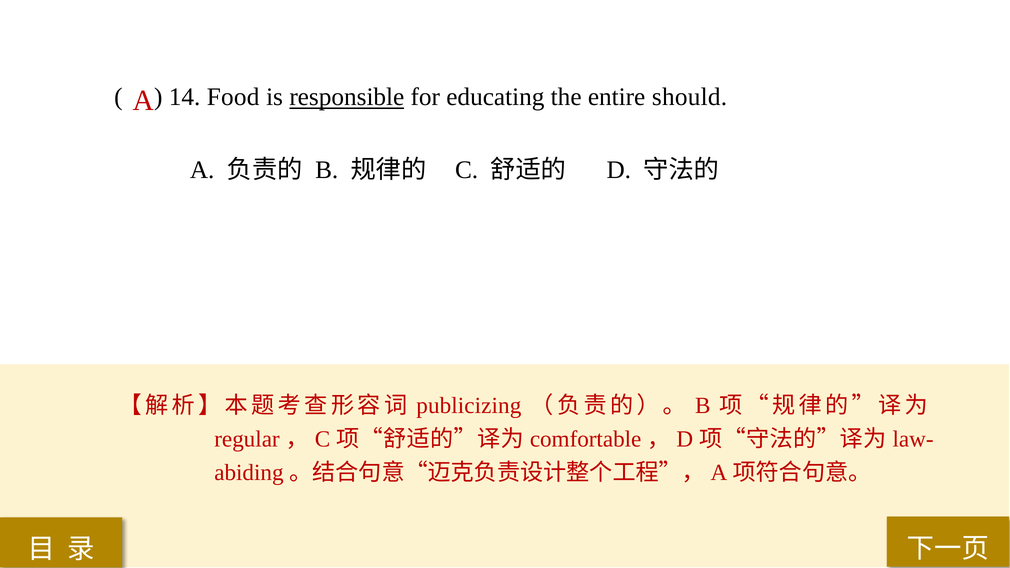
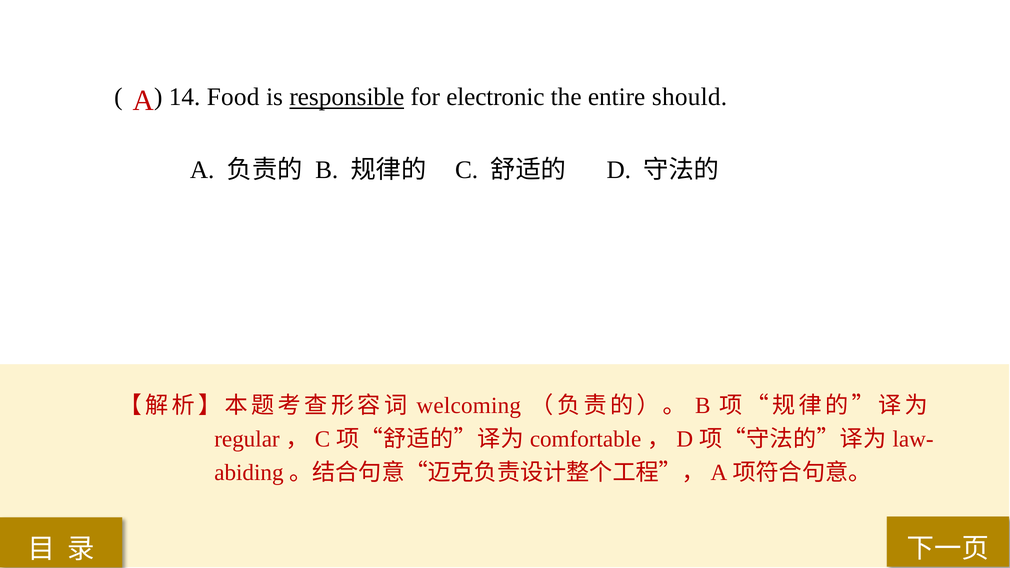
educating: educating -> electronic
publicizing: publicizing -> welcoming
